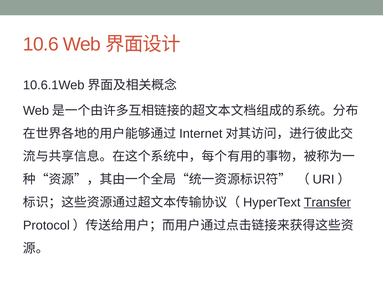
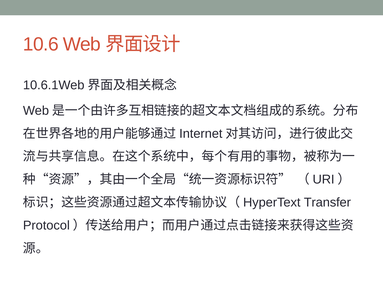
Transfer underline: present -> none
